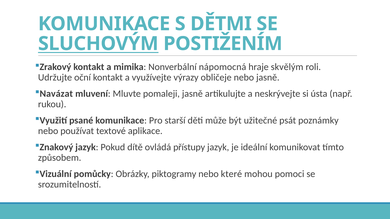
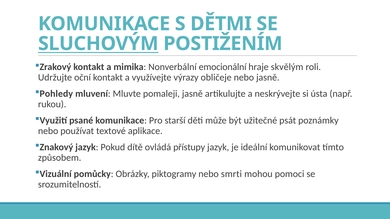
nápomocná: nápomocná -> emocionální
Navázat: Navázat -> Pohledy
které: které -> smrti
